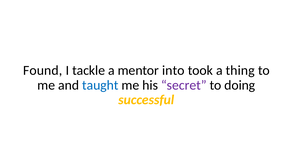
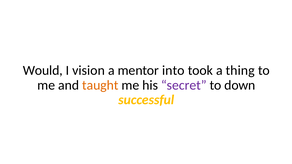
Found: Found -> Would
tackle: tackle -> vision
taught colour: blue -> orange
doing: doing -> down
